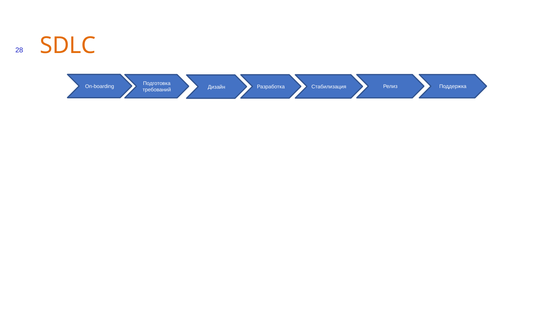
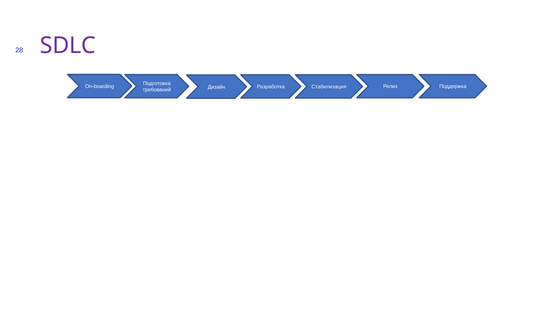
SDLC colour: orange -> purple
